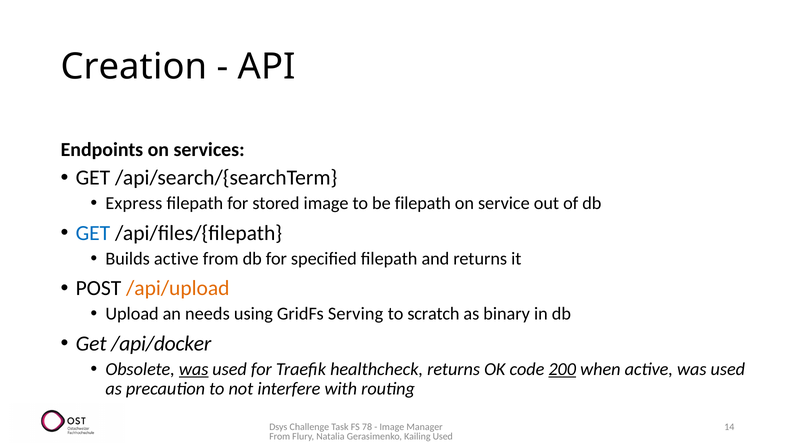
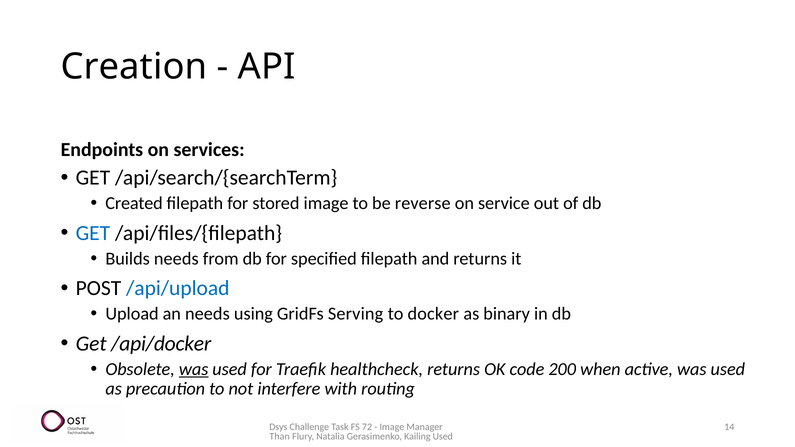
Express: Express -> Created
be filepath: filepath -> reverse
Builds active: active -> needs
/api/upload colour: orange -> blue
scratch: scratch -> docker
200 underline: present -> none
78: 78 -> 72
From at (280, 437): From -> Than
